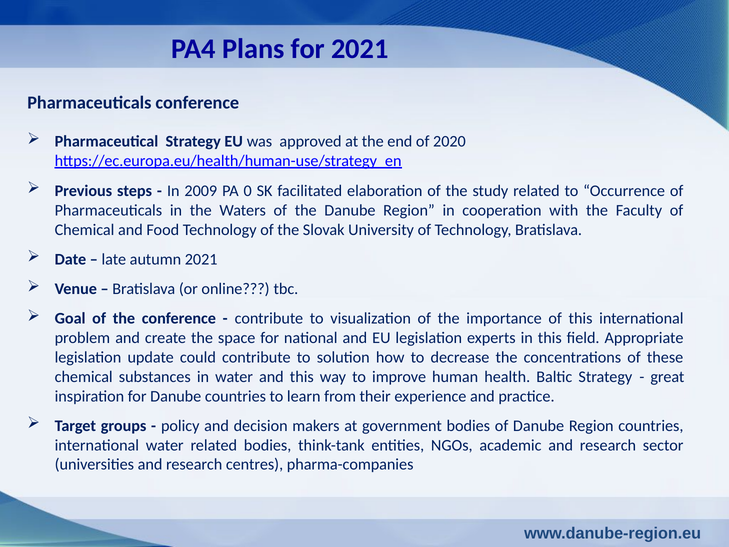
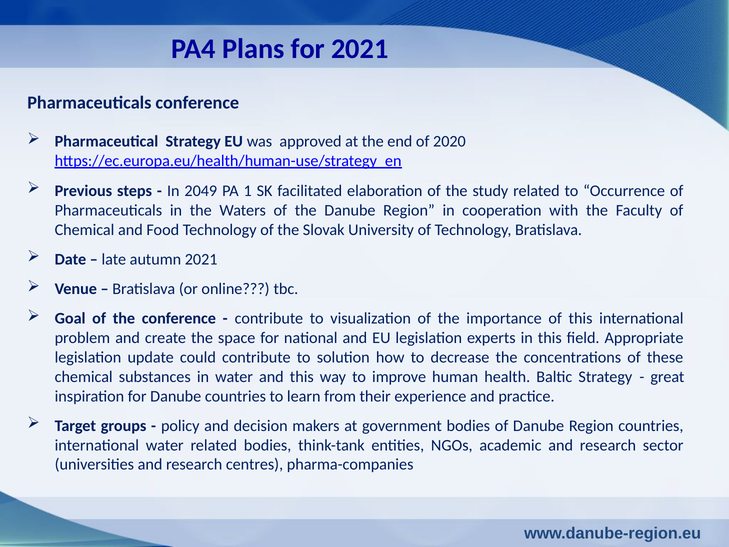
2009: 2009 -> 2049
0: 0 -> 1
